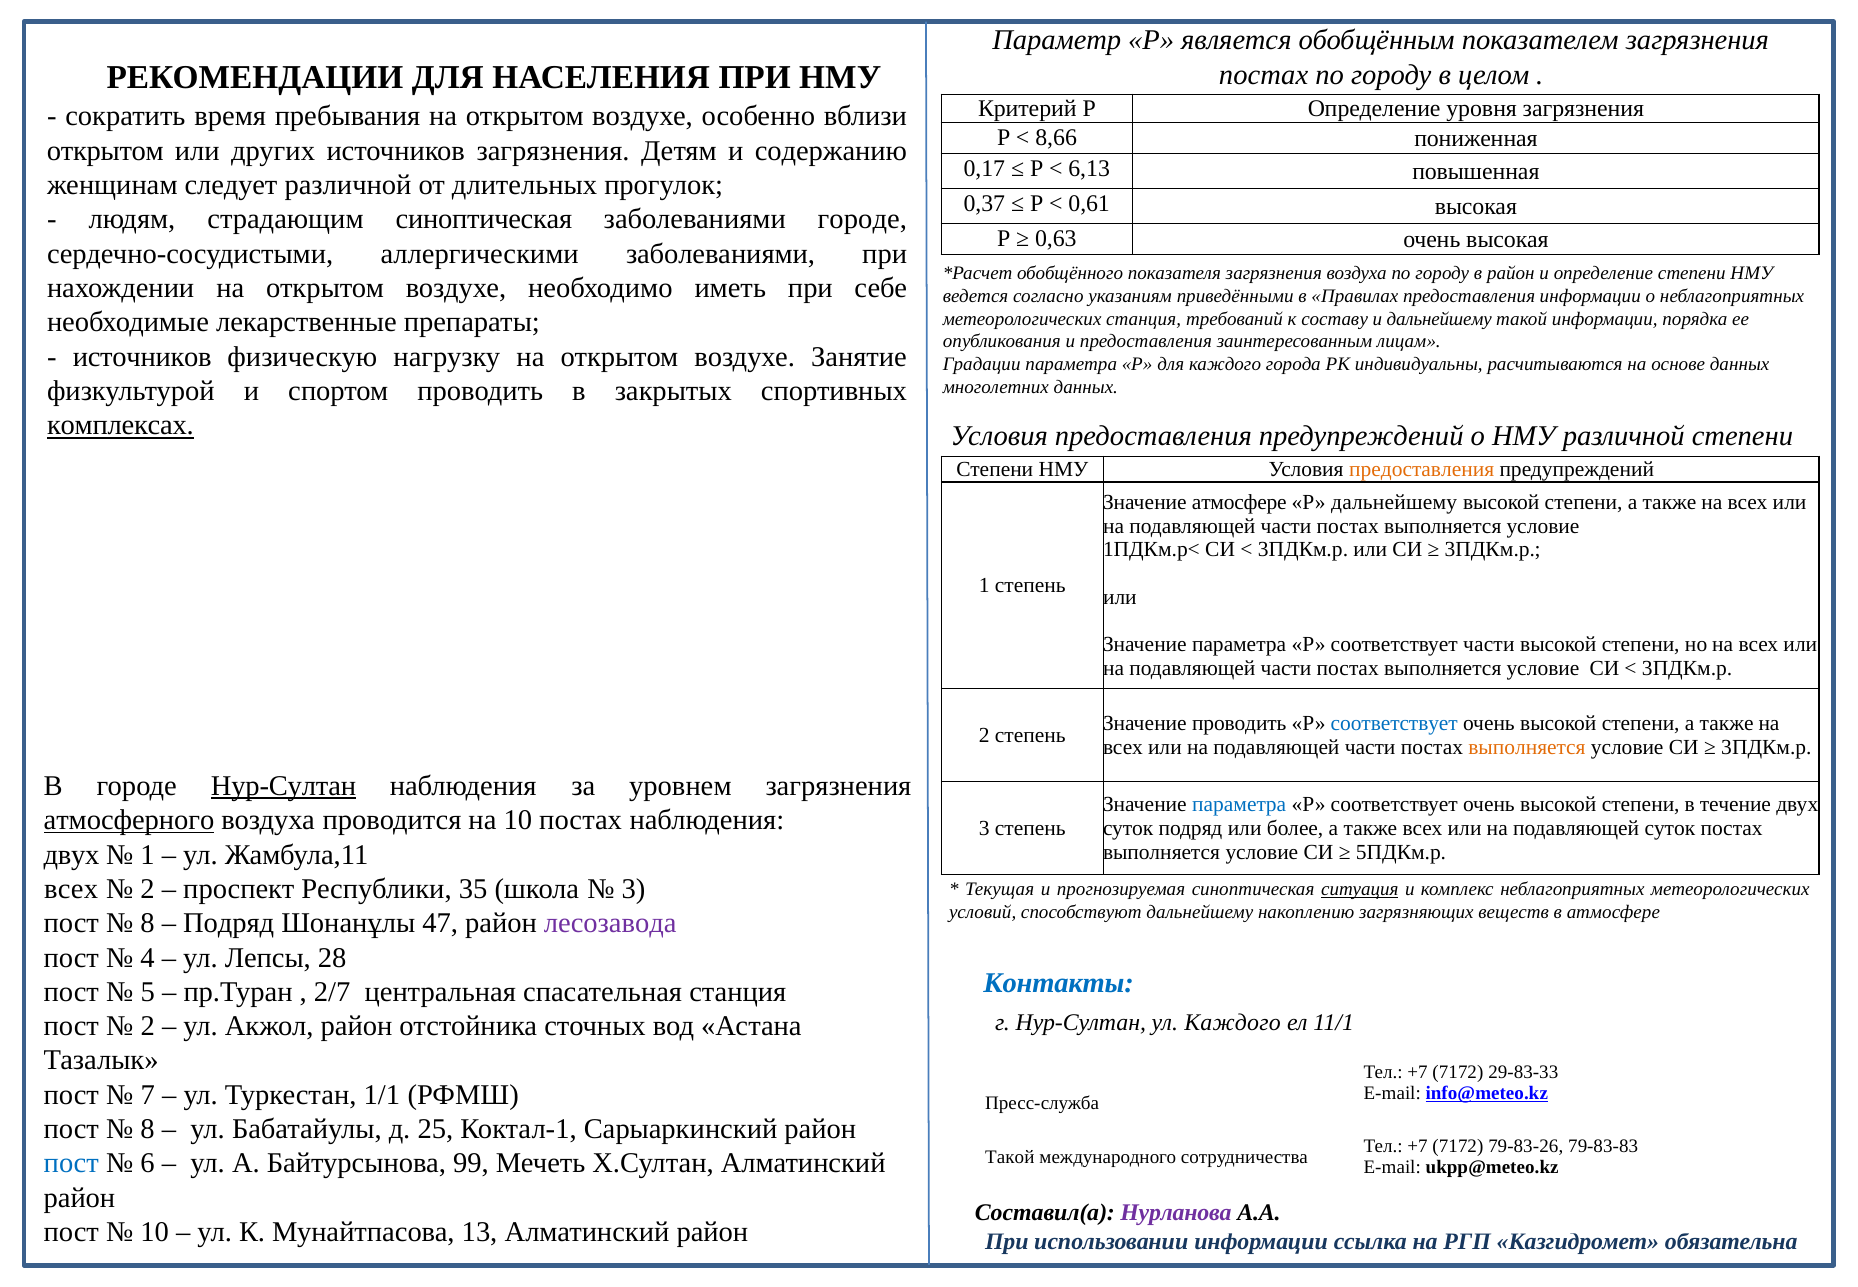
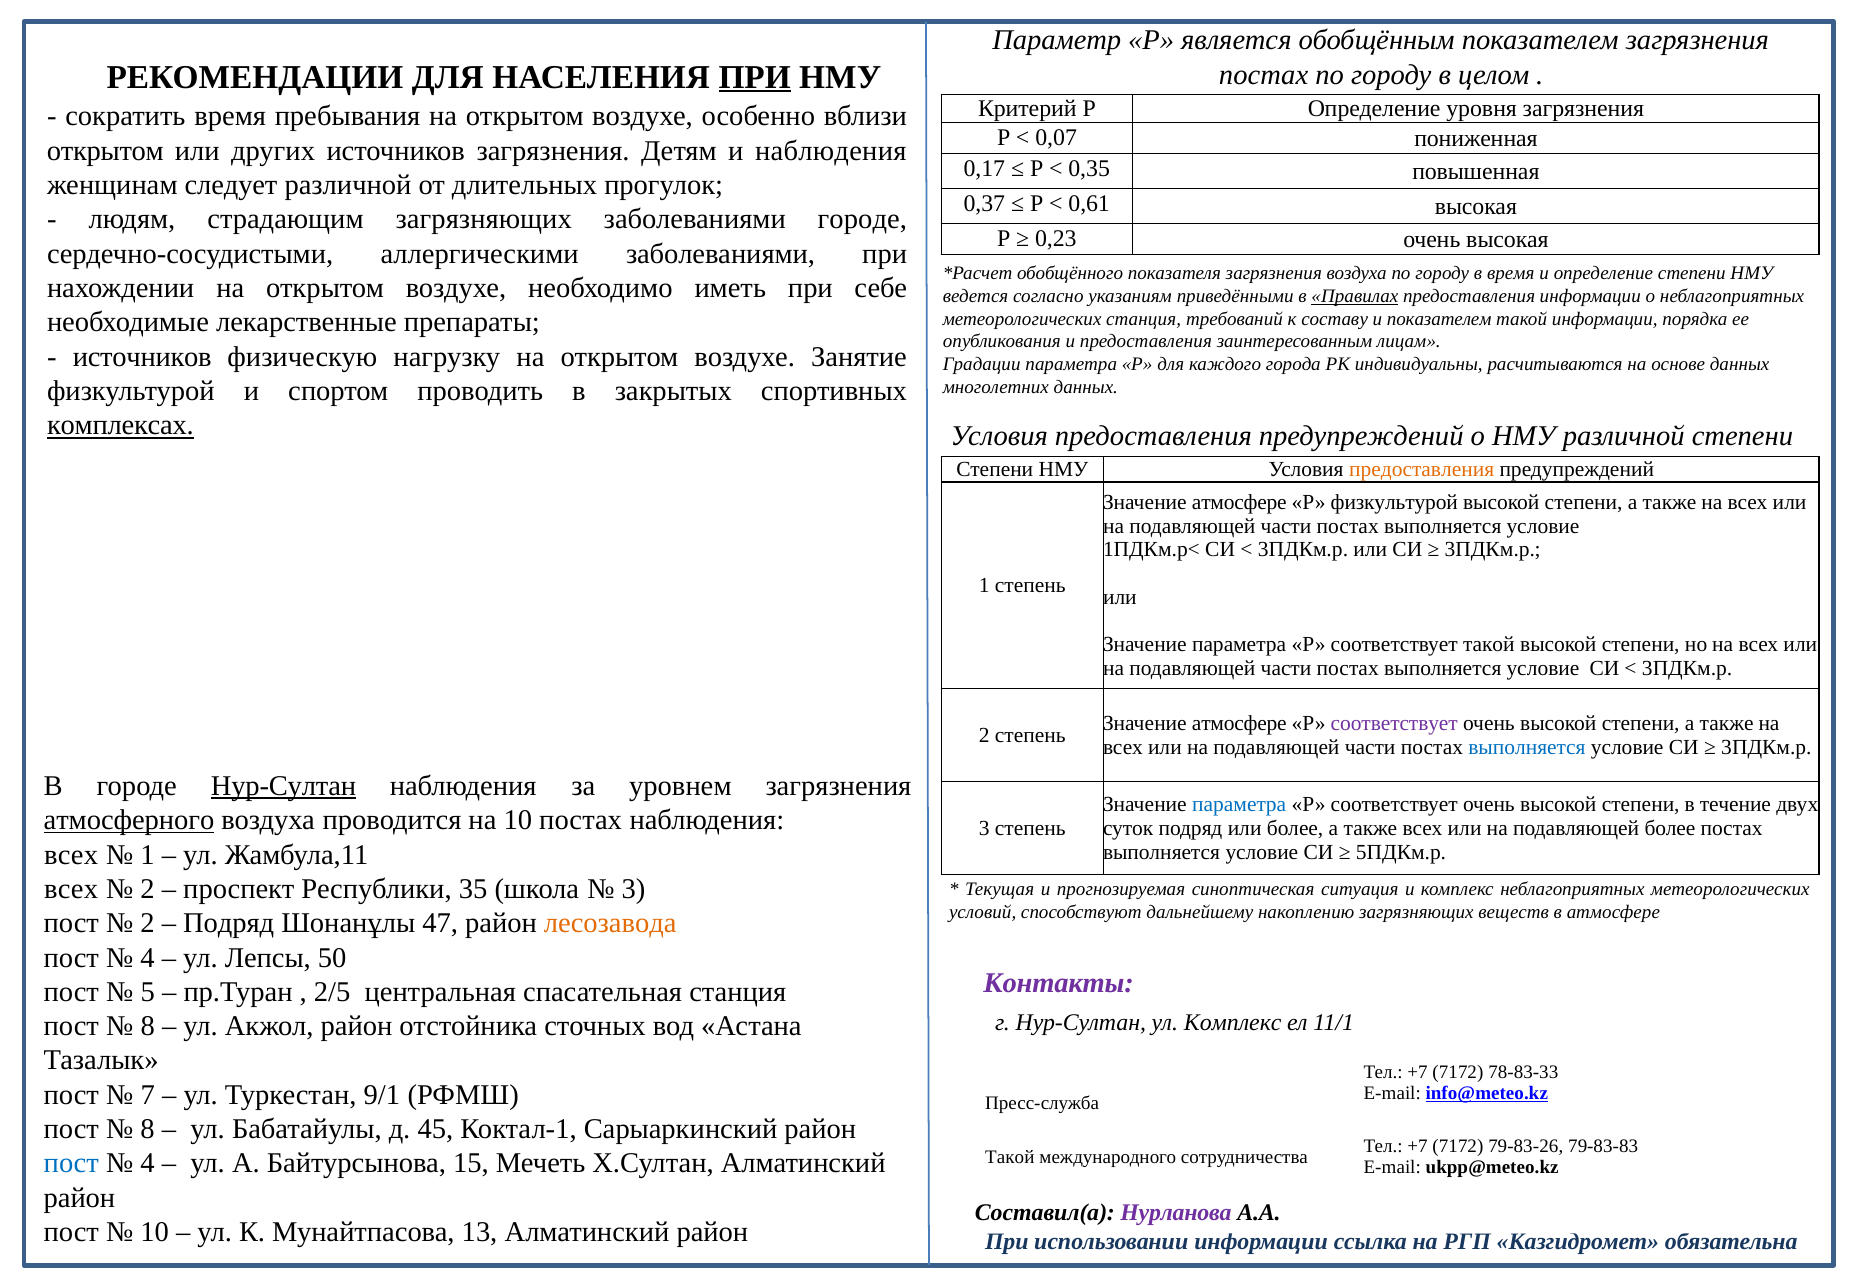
ПРИ at (755, 77) underline: none -> present
8,66: 8,66 -> 0,07
и содержанию: содержанию -> наблюдения
6,13: 6,13 -> 0,35
страдающим синоптическая: синоптическая -> загрязняющих
0,63: 0,63 -> 0,23
в район: район -> время
Правилах underline: none -> present
и дальнейшему: дальнейшему -> показателем
Р дальнейшему: дальнейшему -> физкультурой
соответствует части: части -> такой
проводить at (1239, 723): проводить -> атмосфере
соответствует at (1394, 723) colour: blue -> purple
выполняется at (1527, 747) colour: orange -> blue
подавляющей суток: суток -> более
двух at (71, 854): двух -> всех
ситуация underline: present -> none
8 at (148, 923): 8 -> 2
лесозавода colour: purple -> orange
28: 28 -> 50
Контакты colour: blue -> purple
2/7: 2/7 -> 2/5
ул Каждого: Каждого -> Комплекс
2 at (148, 1026): 2 -> 8
29-83-33: 29-83-33 -> 78-83-33
1/1: 1/1 -> 9/1
25: 25 -> 45
6 at (148, 1163): 6 -> 4
99: 99 -> 15
